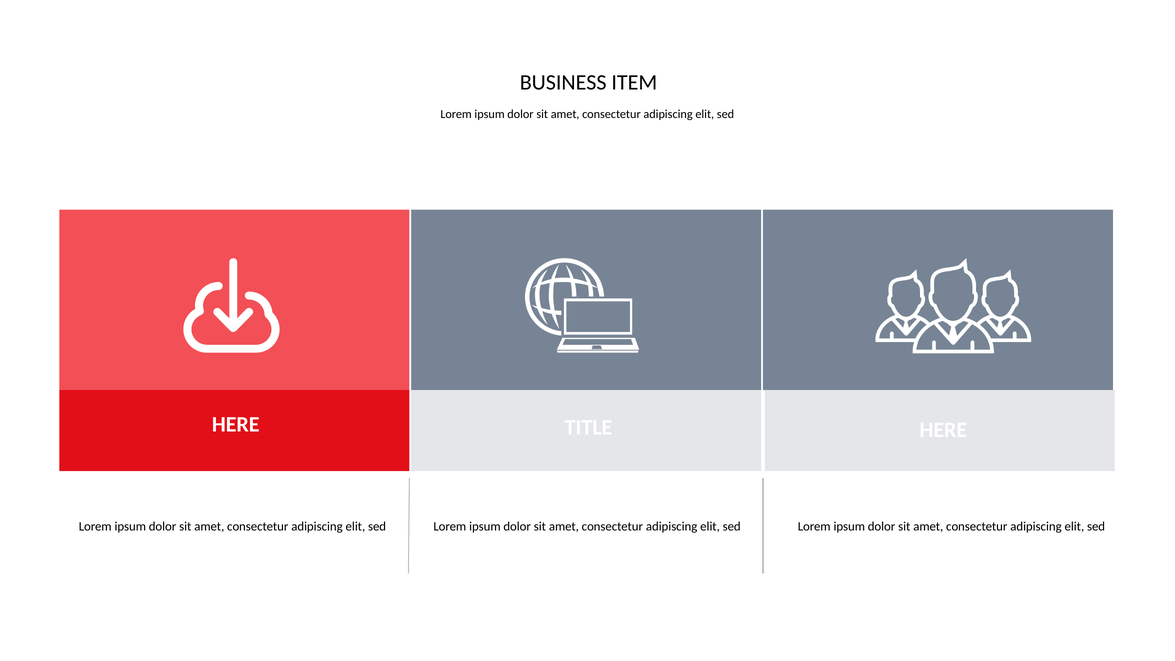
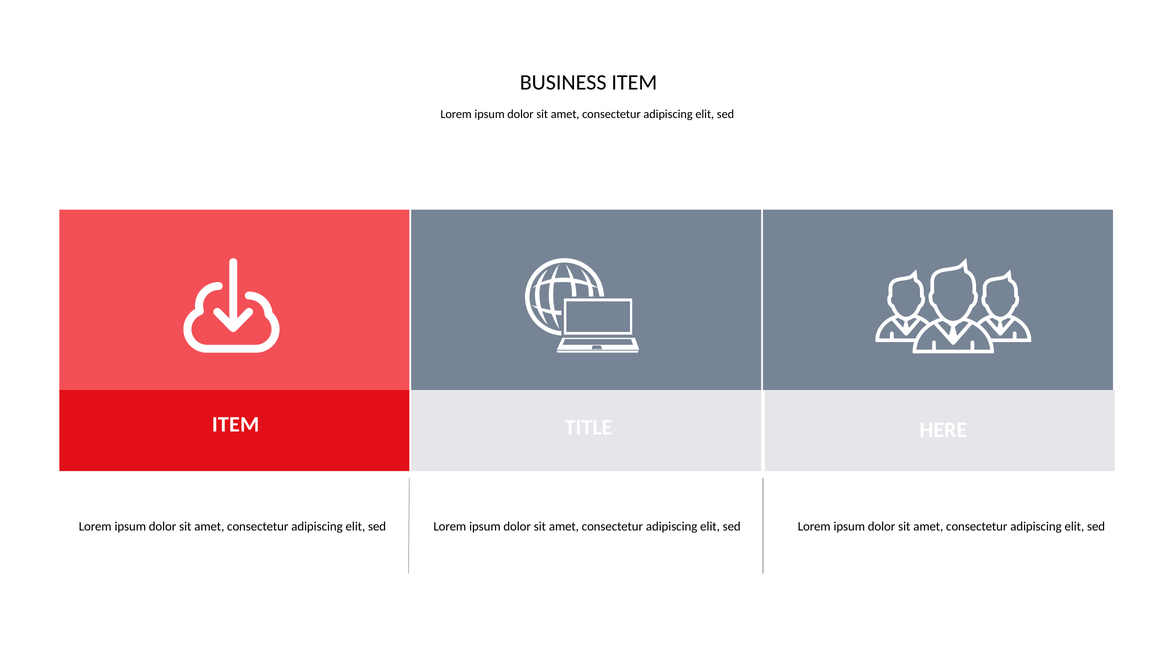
HERE at (236, 425): HERE -> ITEM
